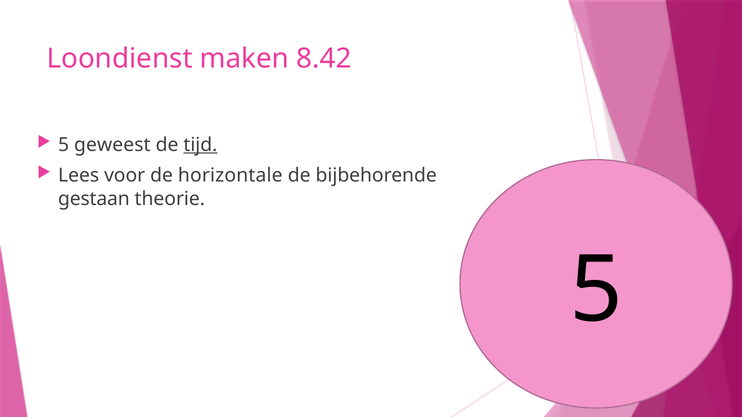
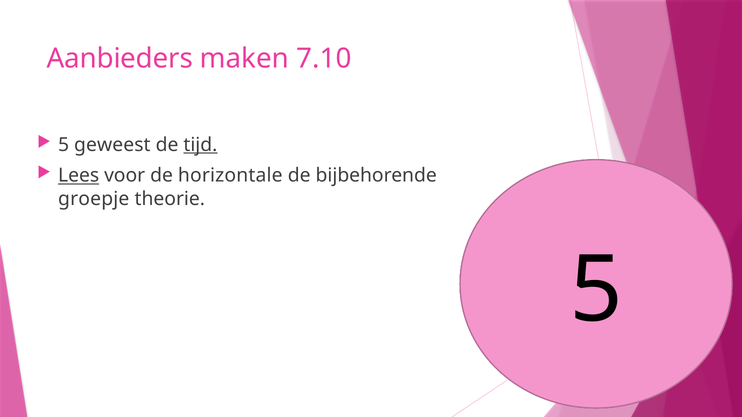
Loondienst: Loondienst -> Aanbieders
8.42: 8.42 -> 7.10
Lees underline: none -> present
gestaan: gestaan -> groepje
